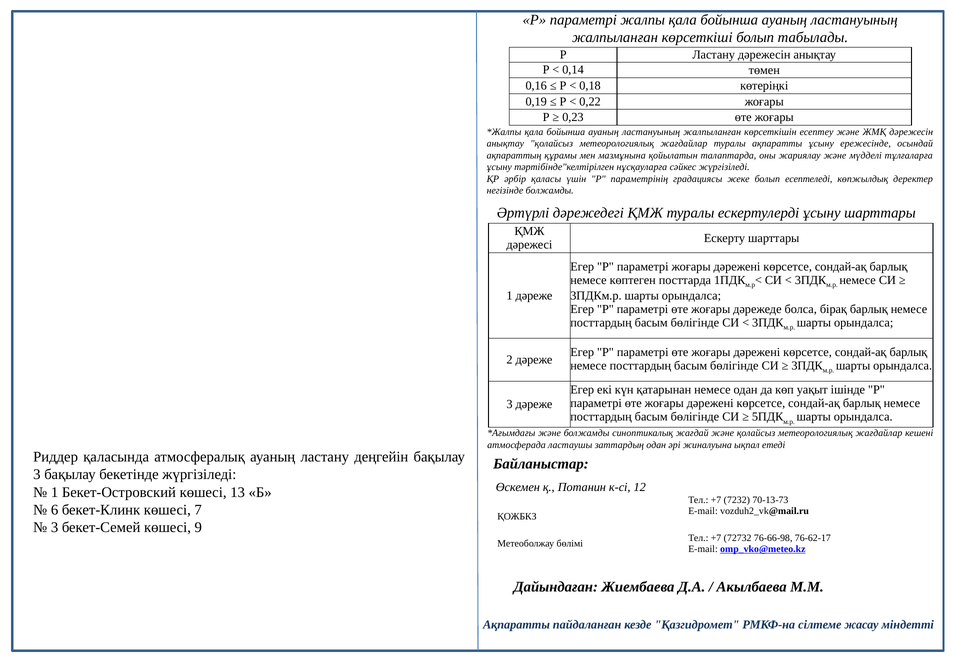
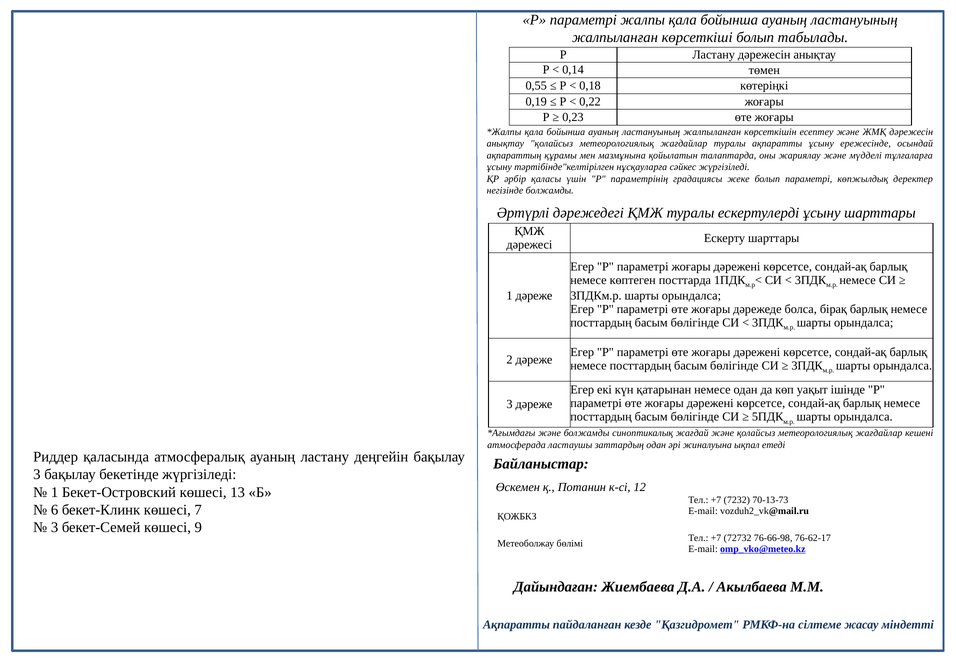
0,16: 0,16 -> 0,55
болып есептеледі: есептеледі -> параметрі
